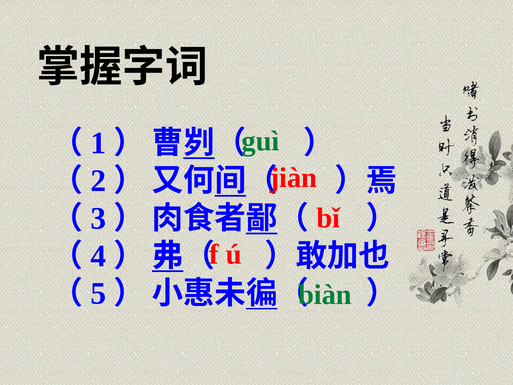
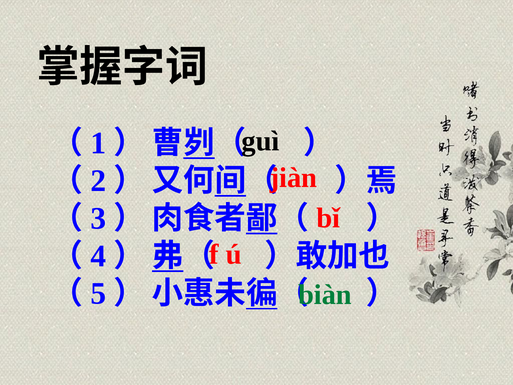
guì colour: green -> black
